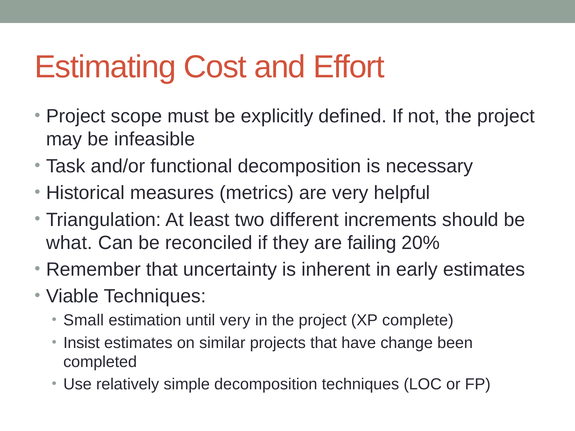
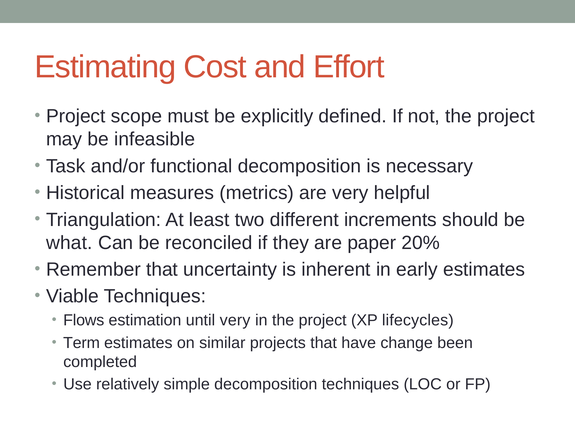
failing: failing -> paper
Small: Small -> Flows
complete: complete -> lifecycles
Insist: Insist -> Term
